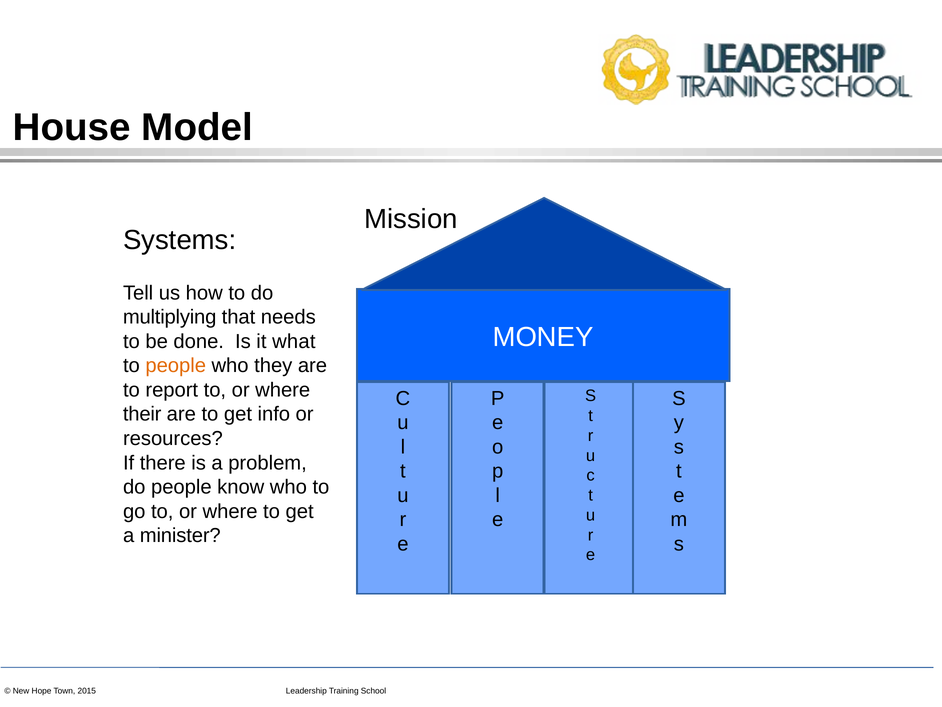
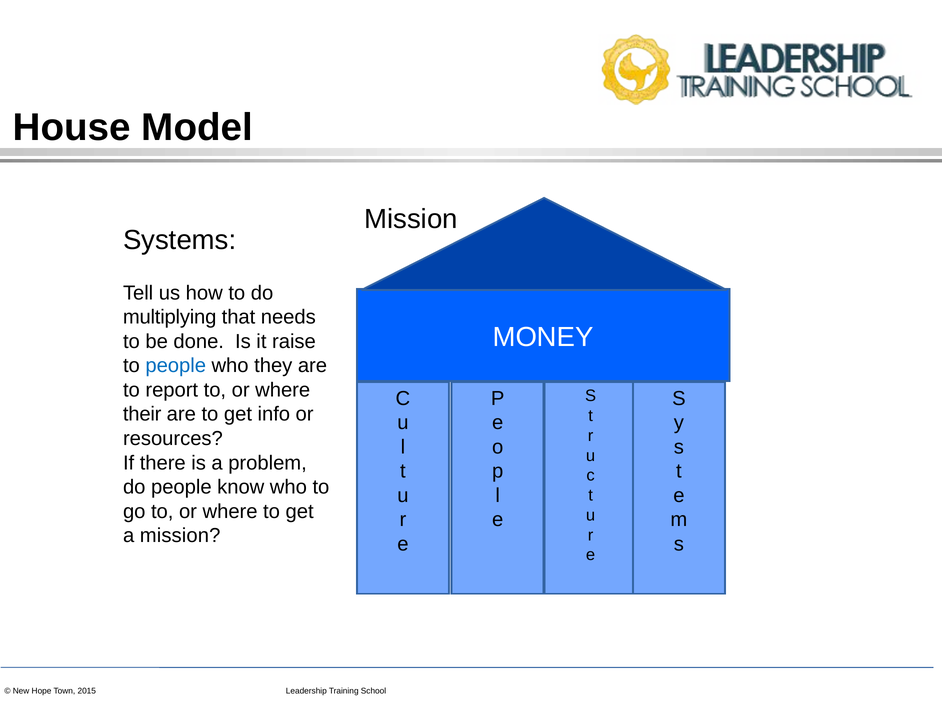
what: what -> raise
people at (176, 365) colour: orange -> blue
a minister: minister -> mission
